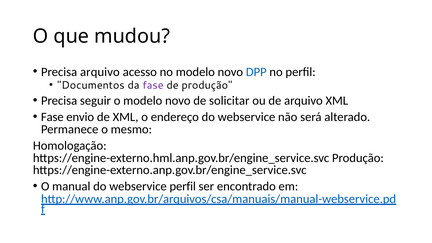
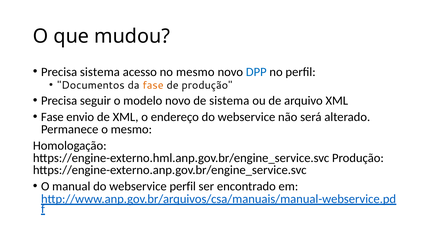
Precisa arquivo: arquivo -> sistema
no modelo: modelo -> mesmo
fase at (153, 85) colour: purple -> orange
de solicitar: solicitar -> sistema
